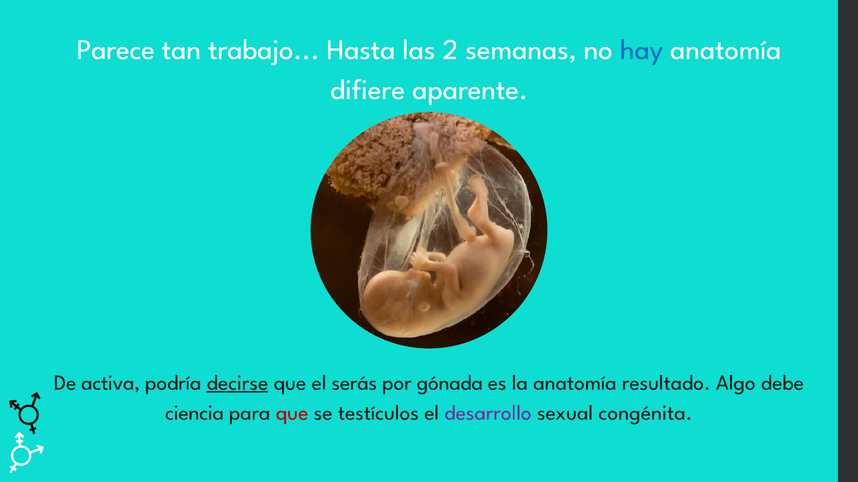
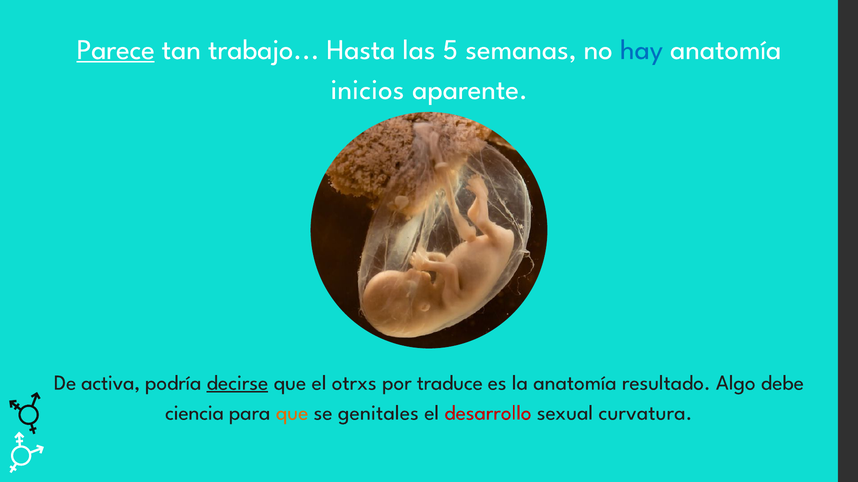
Parece underline: none -> present
2: 2 -> 5
difiere: difiere -> inicios
serás: serás -> otrxs
gónada: gónada -> traduce
que at (292, 413) colour: red -> orange
testículos: testículos -> genitales
desarrollo colour: purple -> red
congénita: congénita -> curvatura
